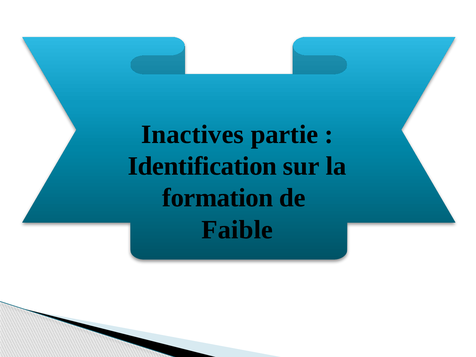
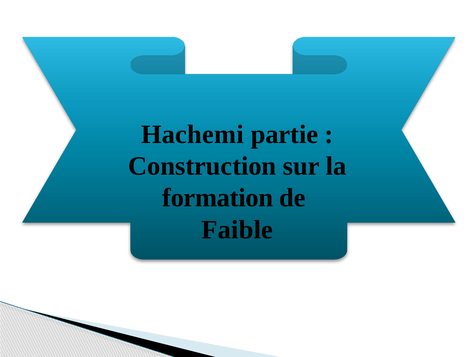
Inactives: Inactives -> Hachemi
Identification: Identification -> Construction
